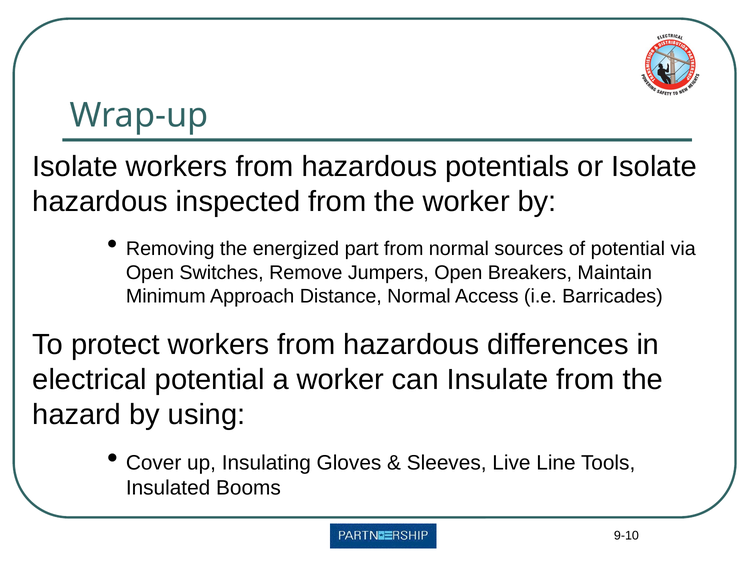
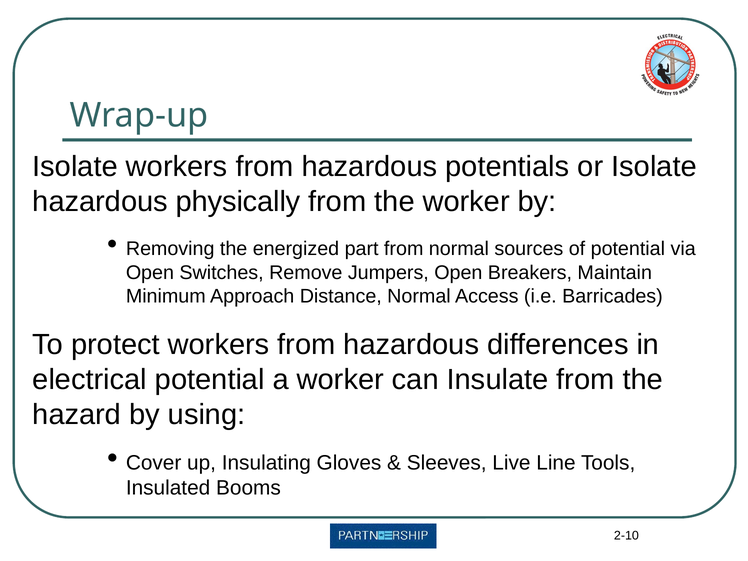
inspected: inspected -> physically
9-10: 9-10 -> 2-10
